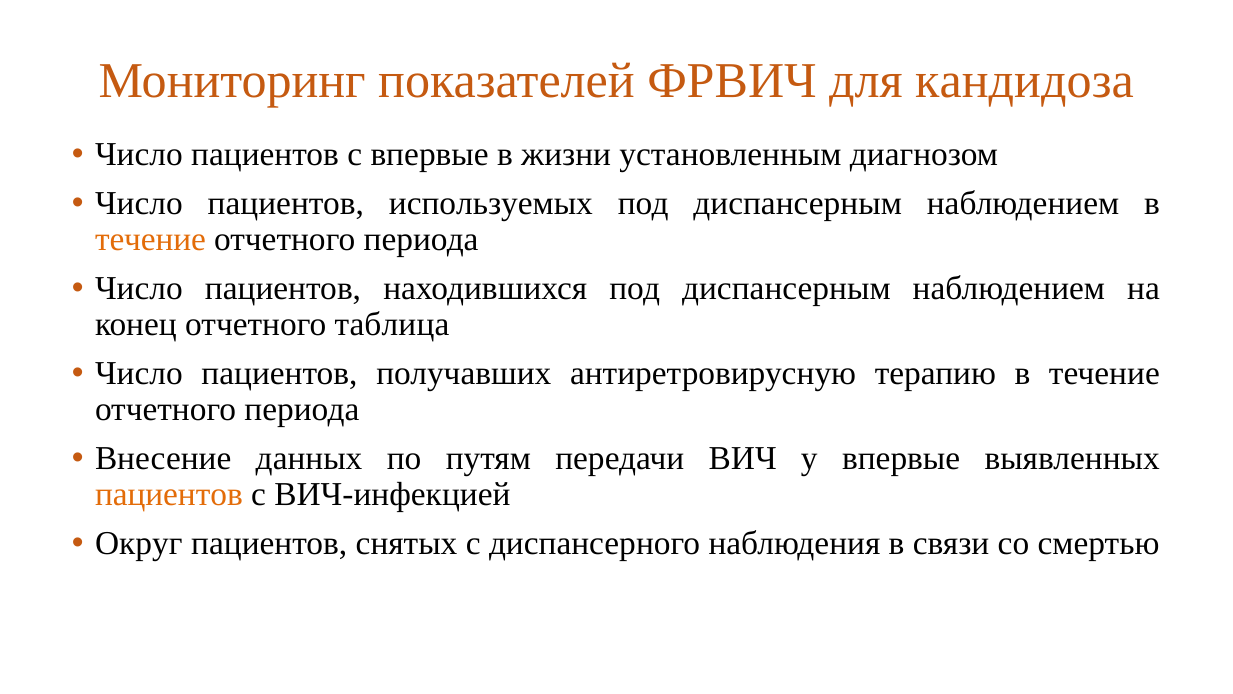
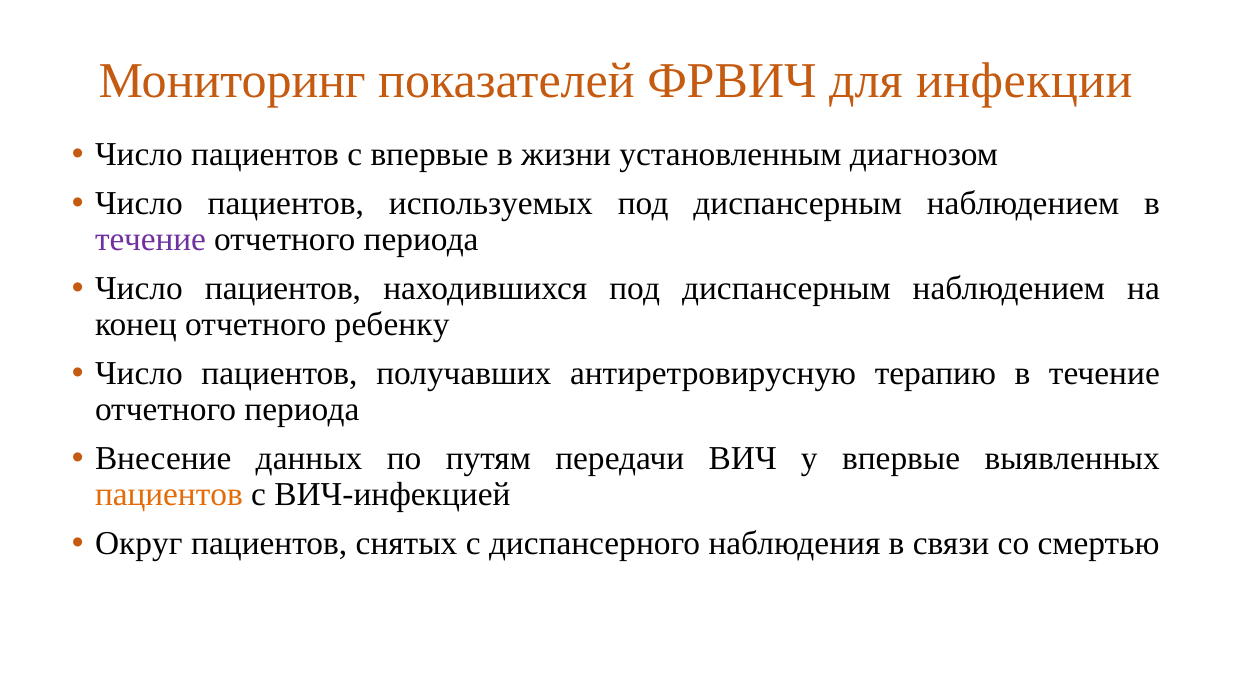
кандидоза: кандидоза -> инфекции
течение at (150, 239) colour: orange -> purple
таблица: таблица -> ребенку
